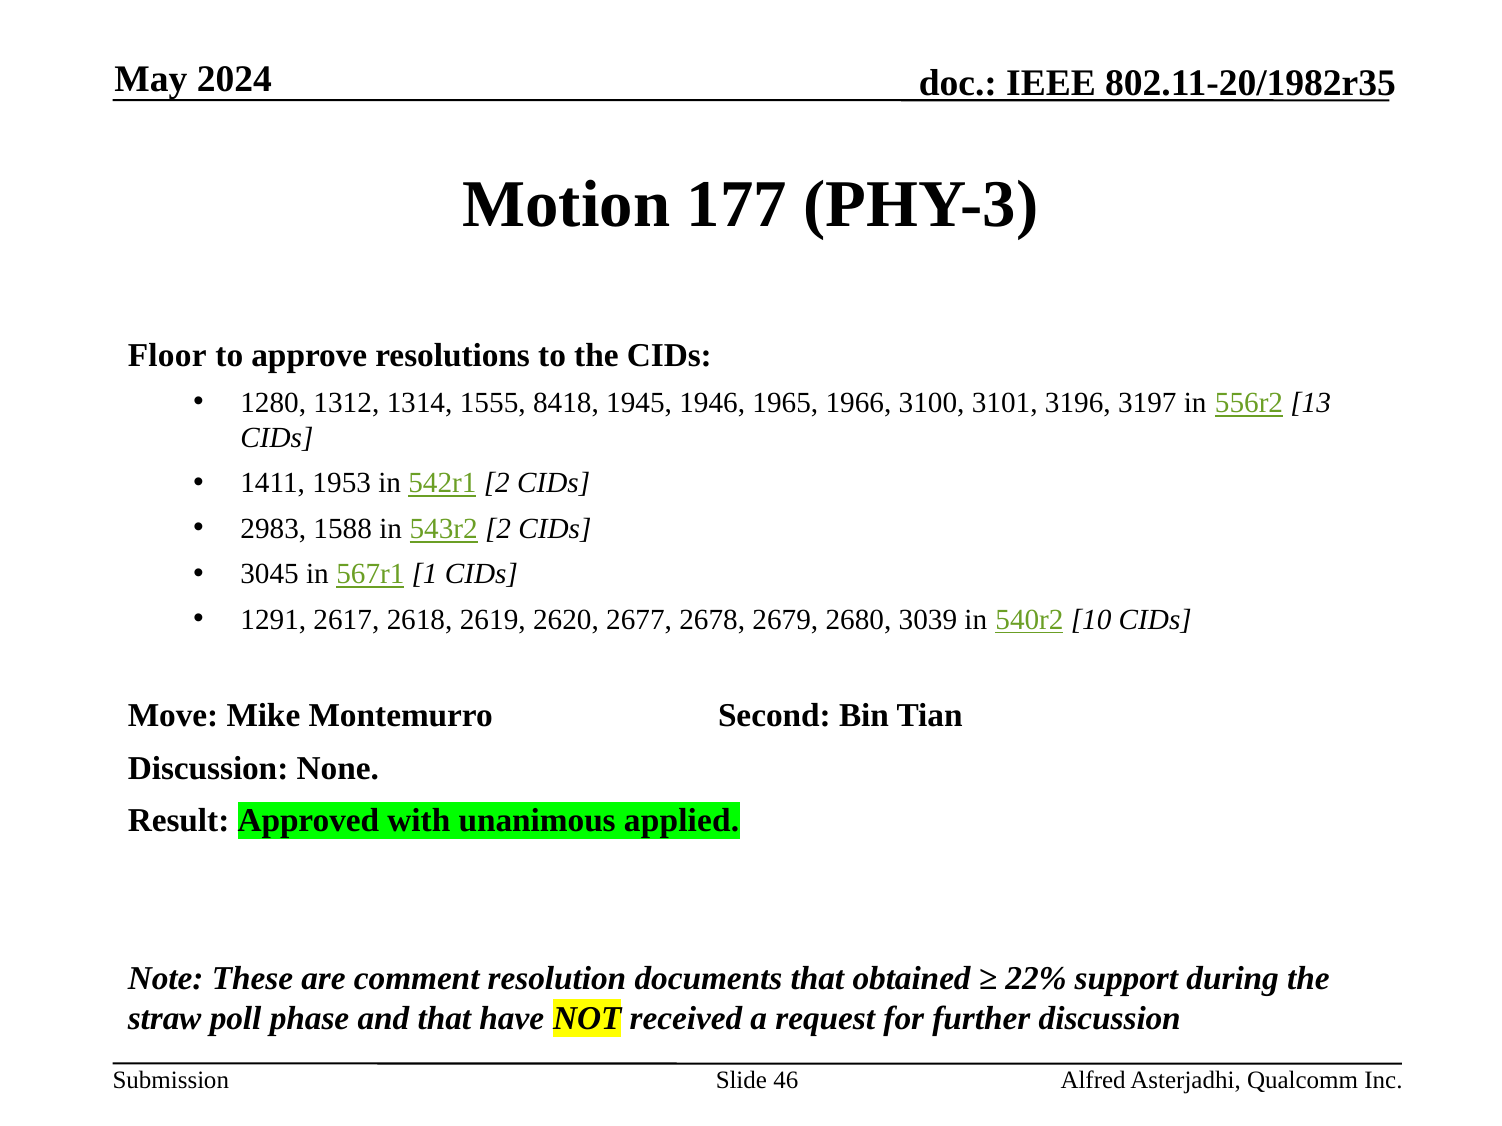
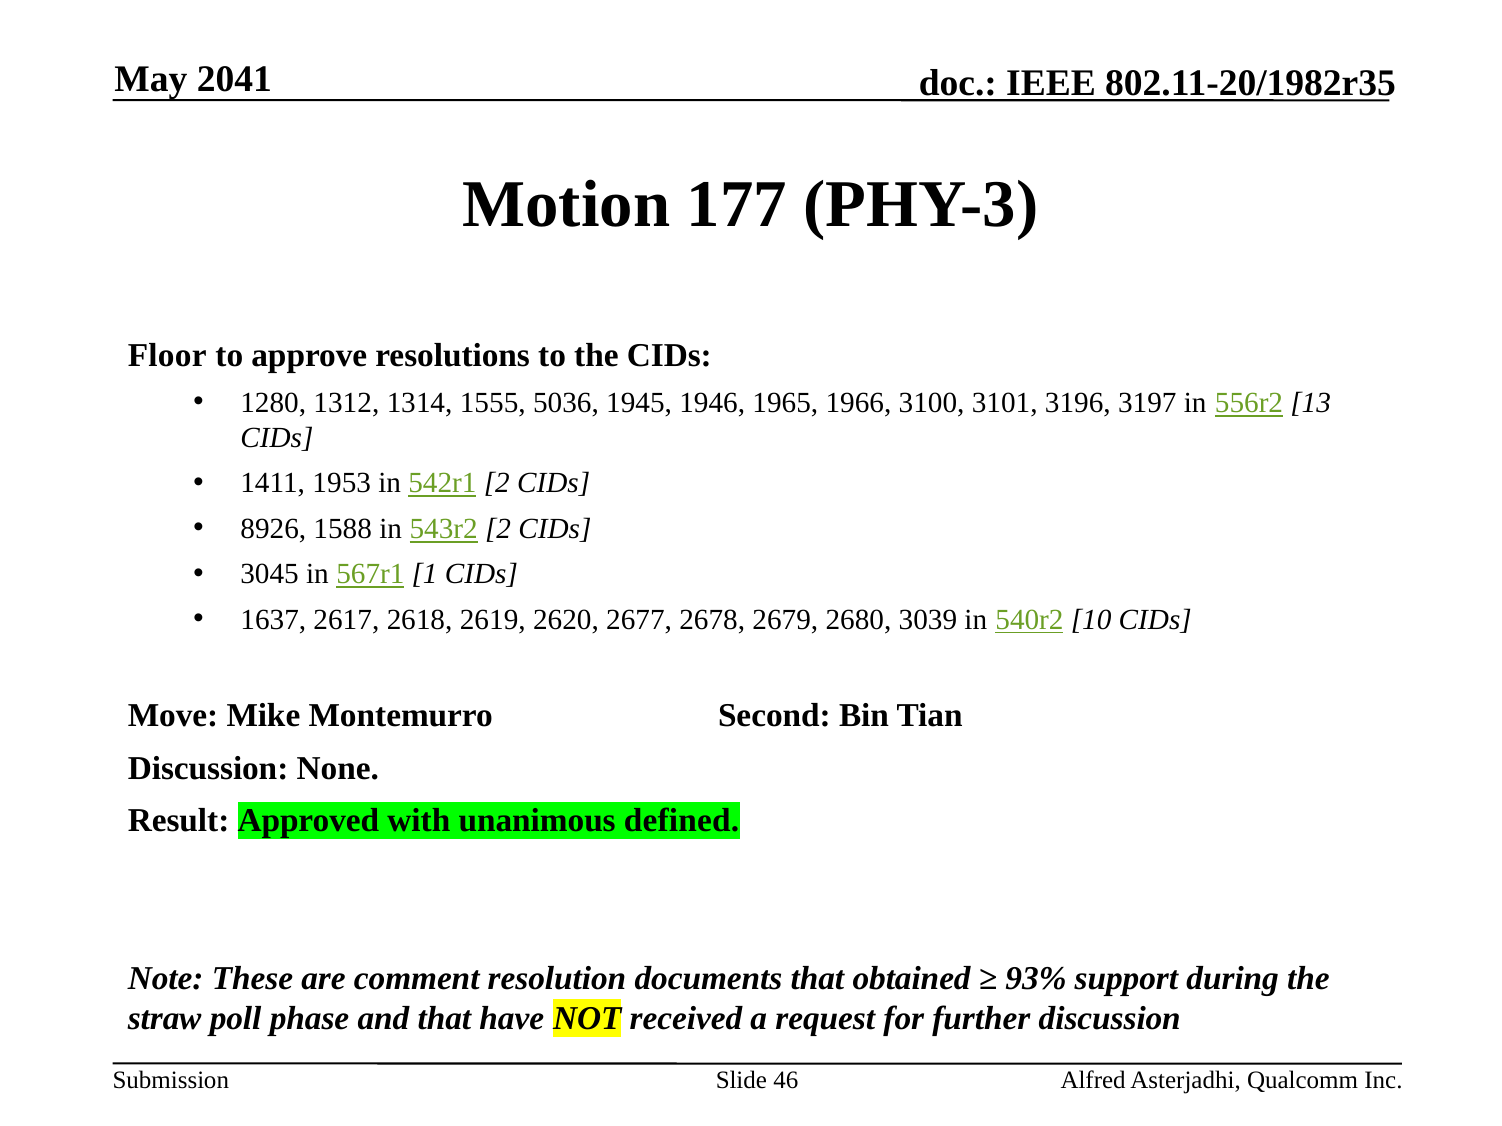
2024: 2024 -> 2041
8418: 8418 -> 5036
2983: 2983 -> 8926
1291: 1291 -> 1637
applied: applied -> defined
22%: 22% -> 93%
